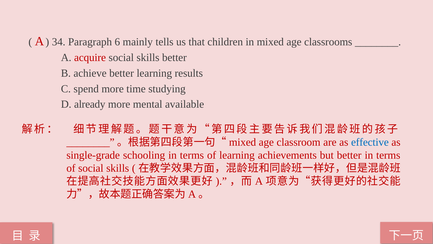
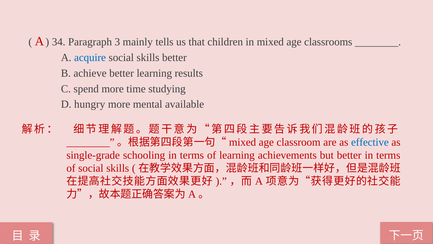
6: 6 -> 3
acquire colour: red -> blue
already: already -> hungry
